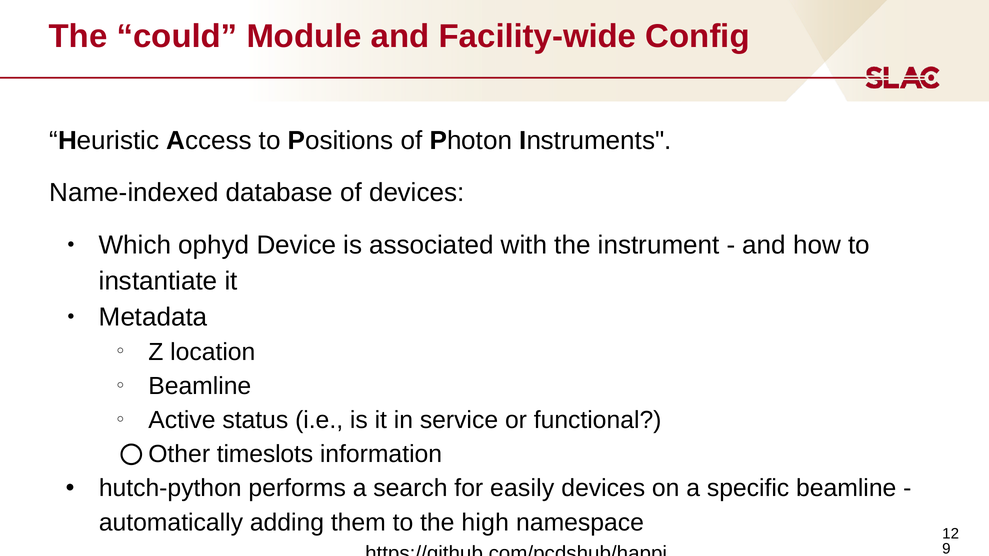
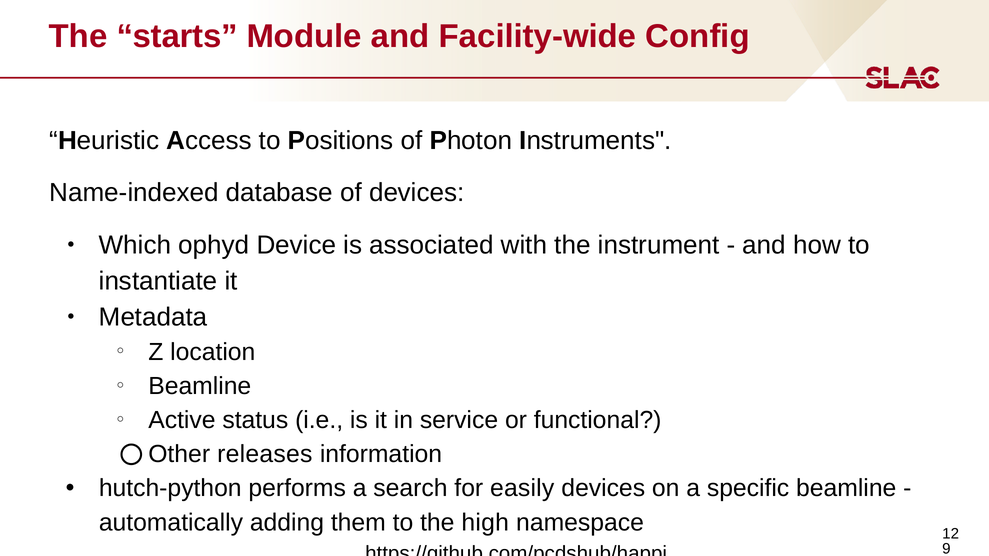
could: could -> starts
timeslots: timeslots -> releases
